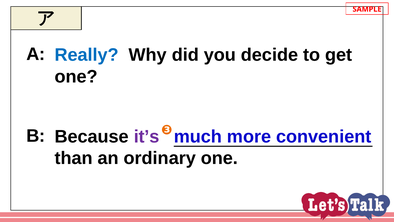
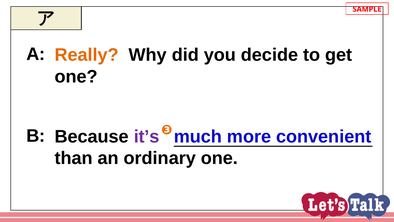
Really colour: blue -> orange
